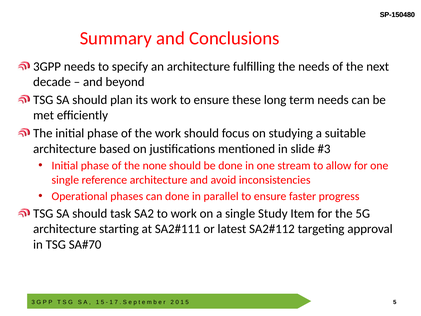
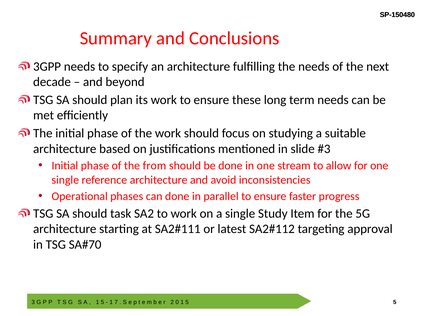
none: none -> from
